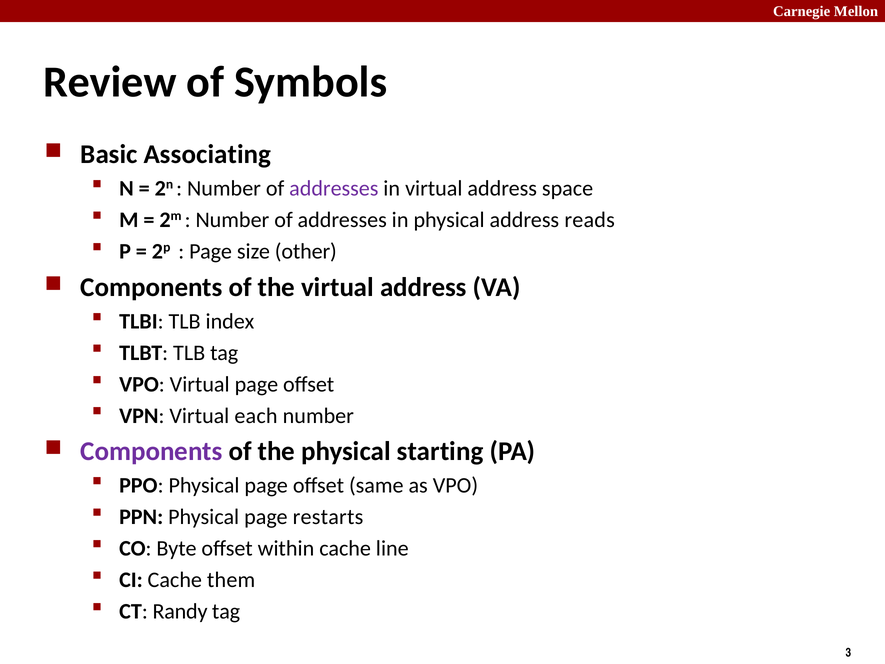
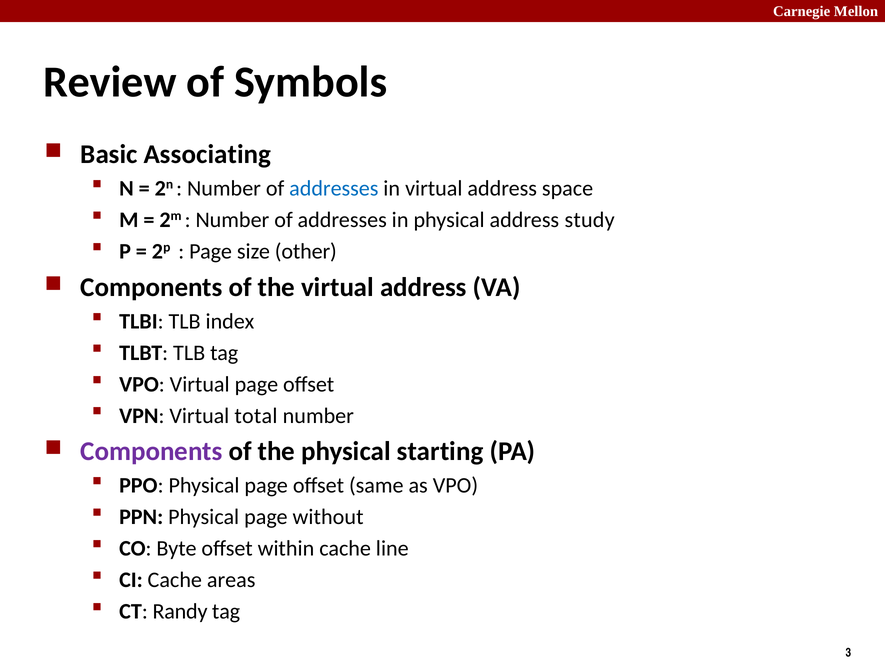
addresses at (334, 188) colour: purple -> blue
reads: reads -> study
each: each -> total
restarts: restarts -> without
them: them -> areas
